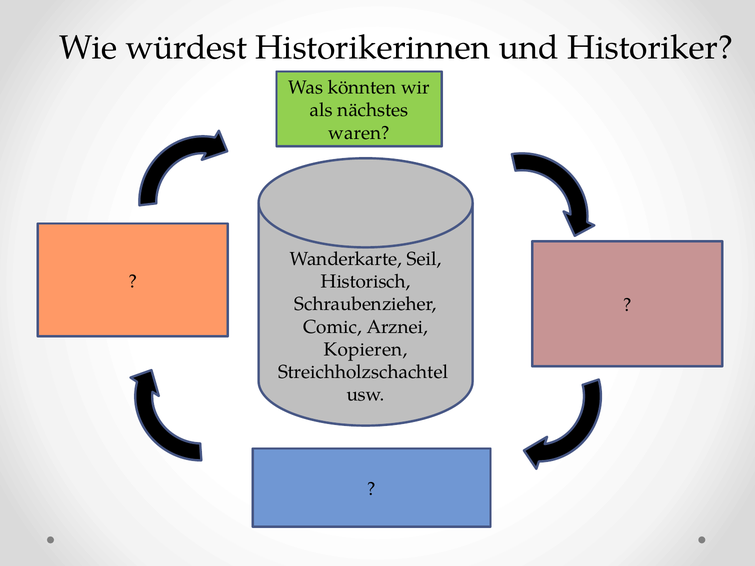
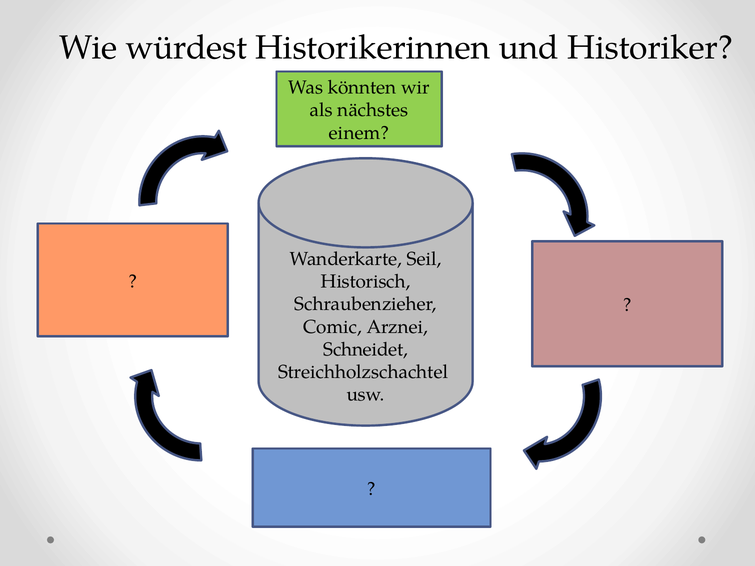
waren: waren -> einem
Kopieren: Kopieren -> Schneidet
